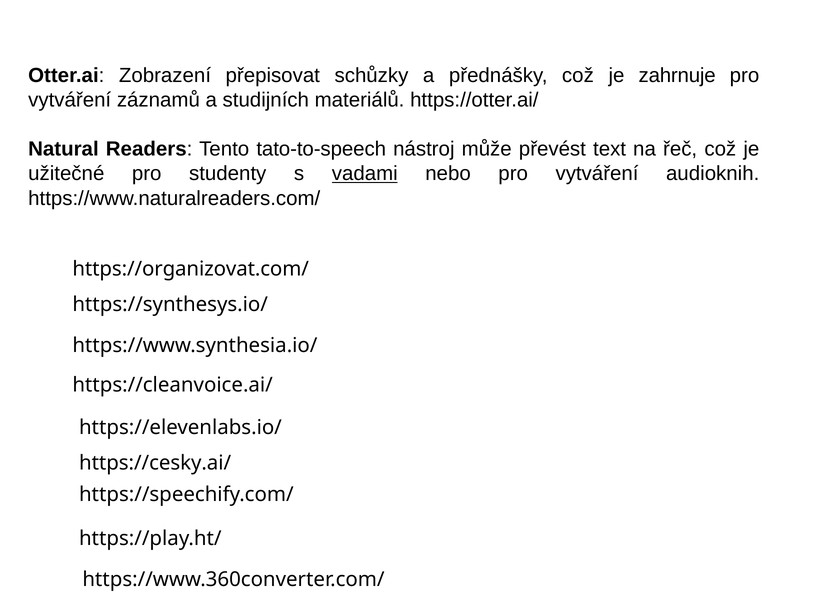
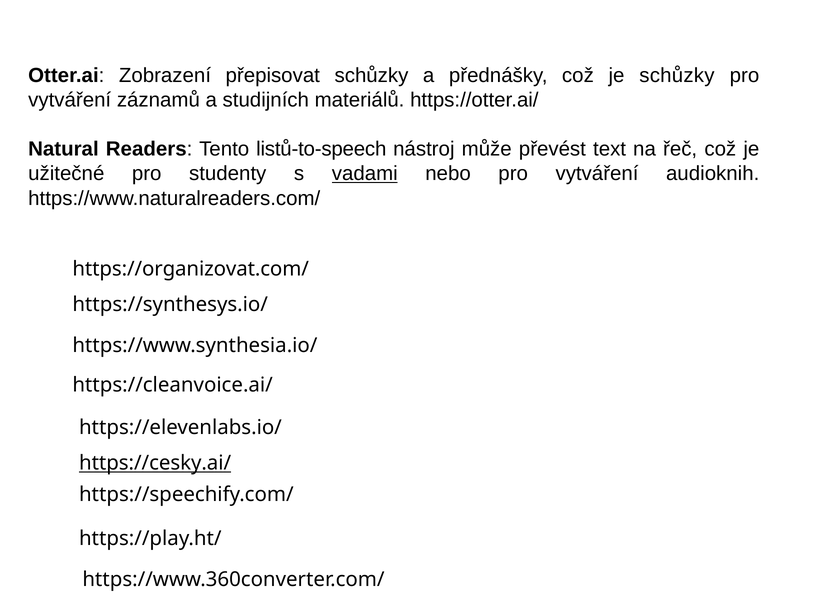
je zahrnuje: zahrnuje -> schůzky
tato-to-speech: tato-to-speech -> listů-to-speech
https://cesky.ai/ underline: none -> present
